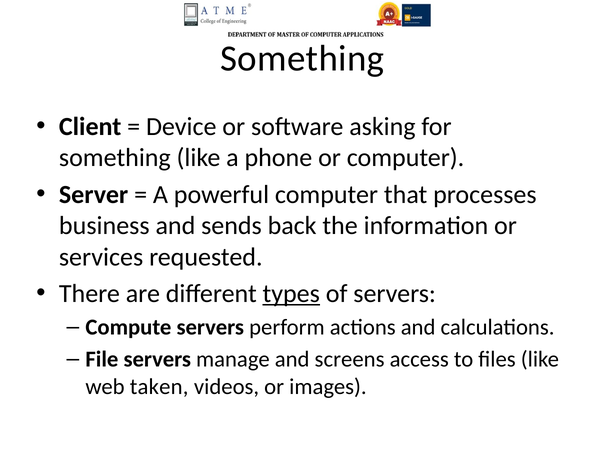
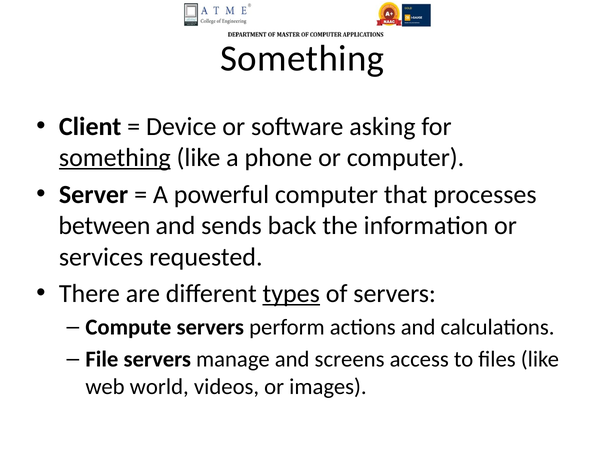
something at (115, 158) underline: none -> present
business: business -> between
taken: taken -> world
